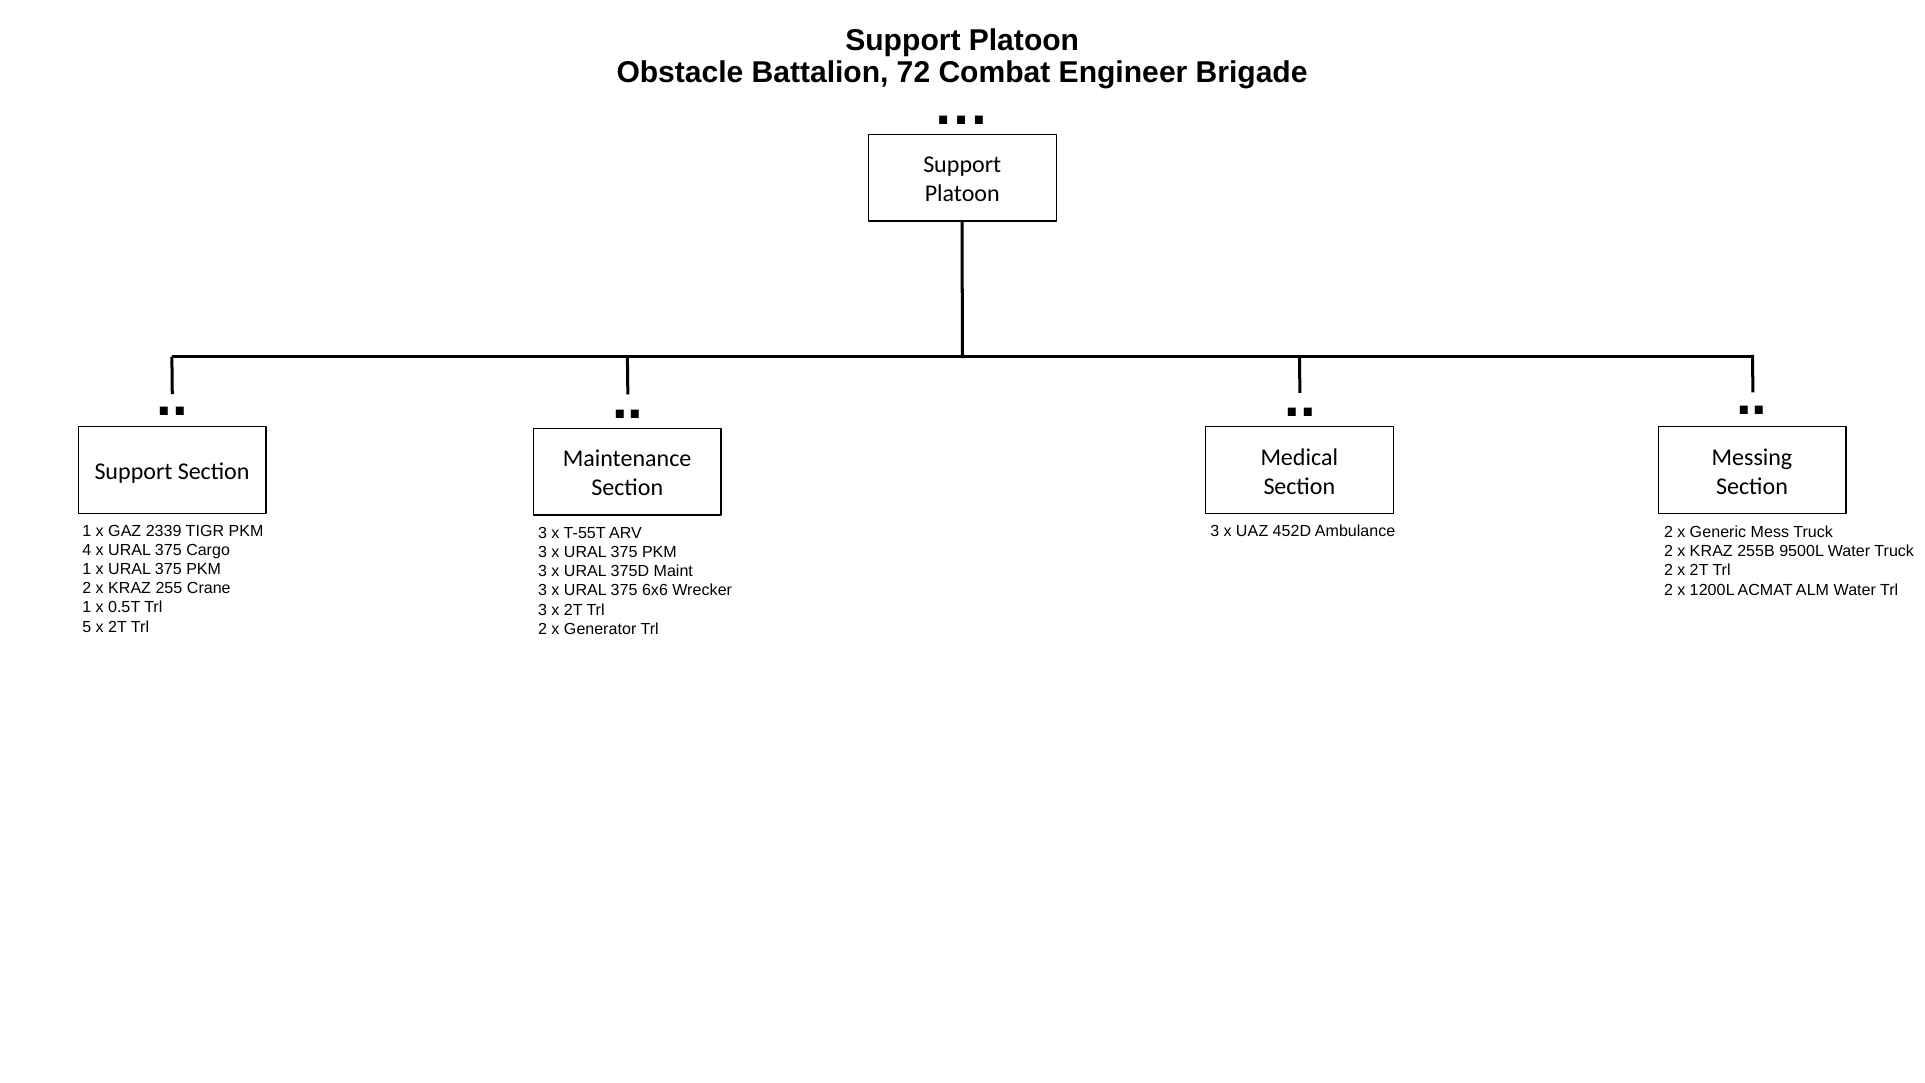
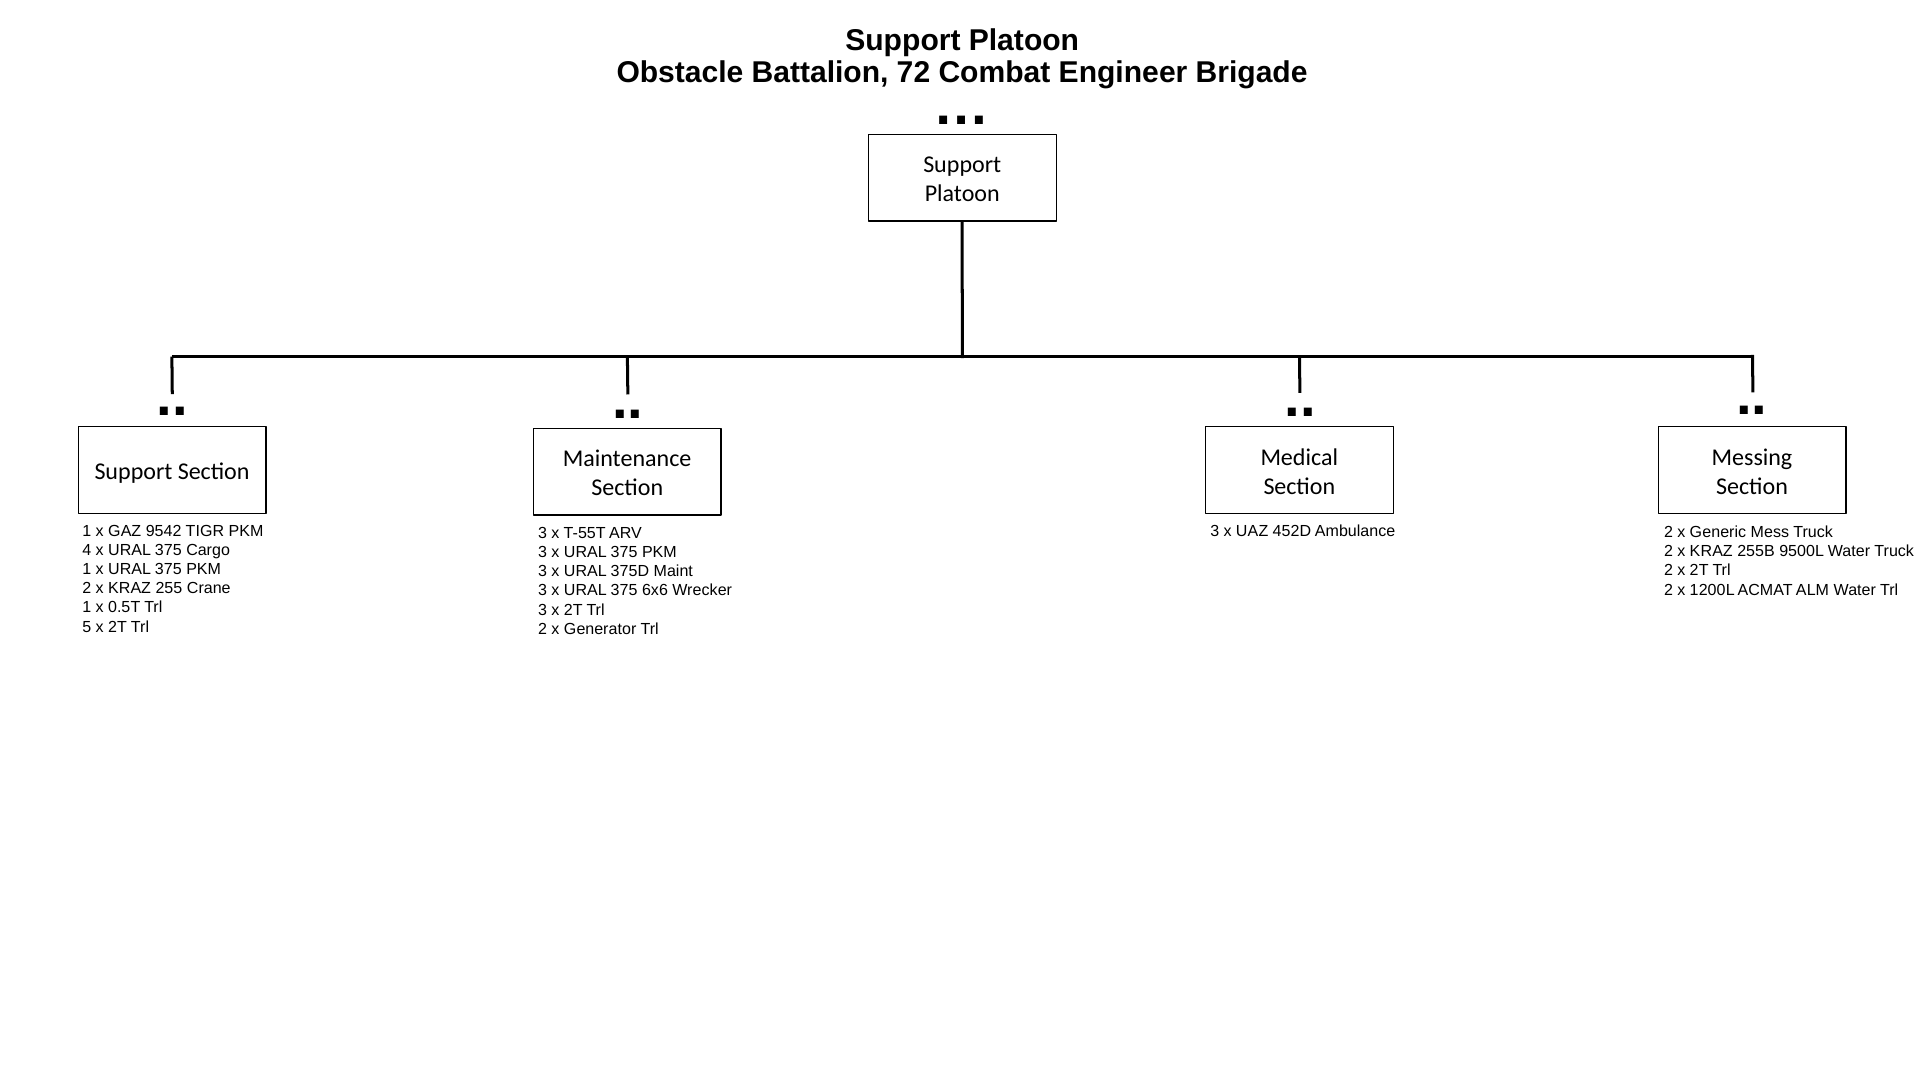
2339: 2339 -> 9542
